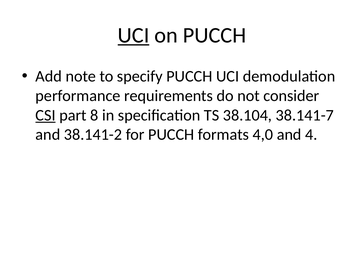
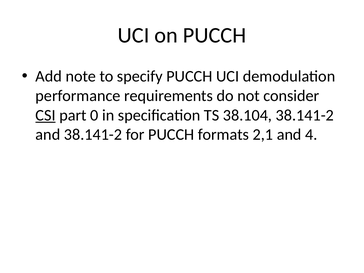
UCI at (134, 35) underline: present -> none
8: 8 -> 0
38.104 38.141-7: 38.141-7 -> 38.141-2
4,0: 4,0 -> 2,1
